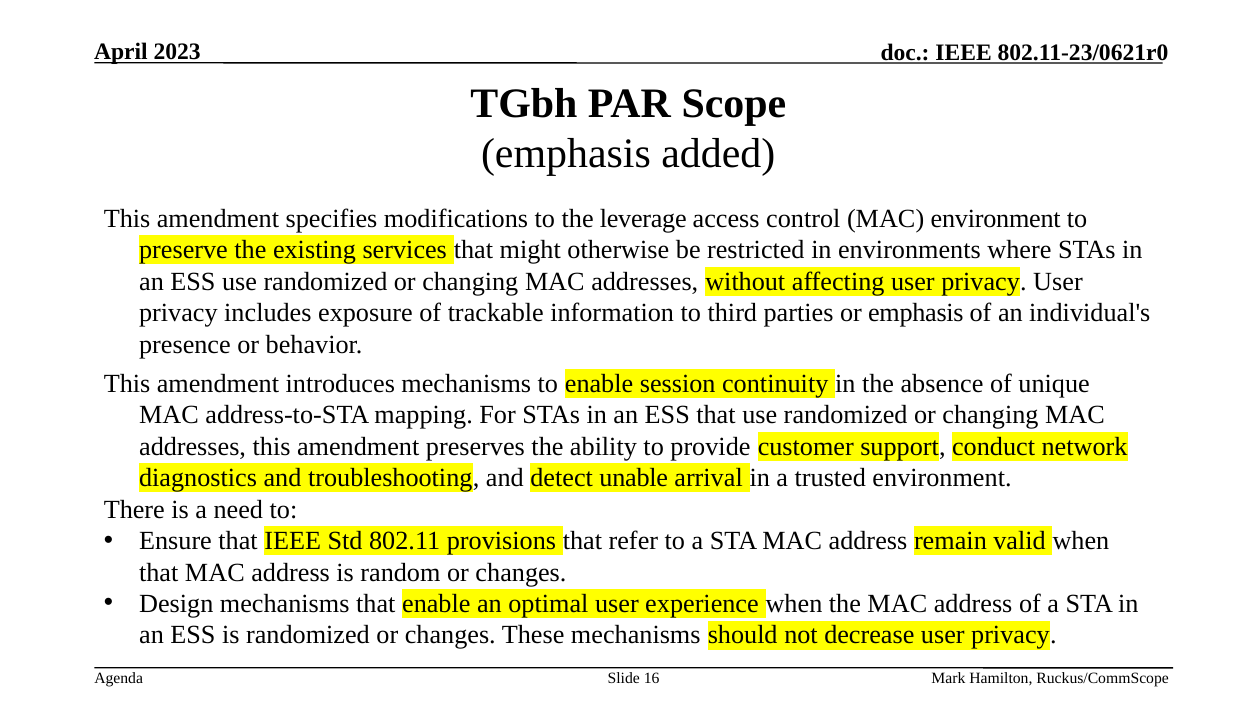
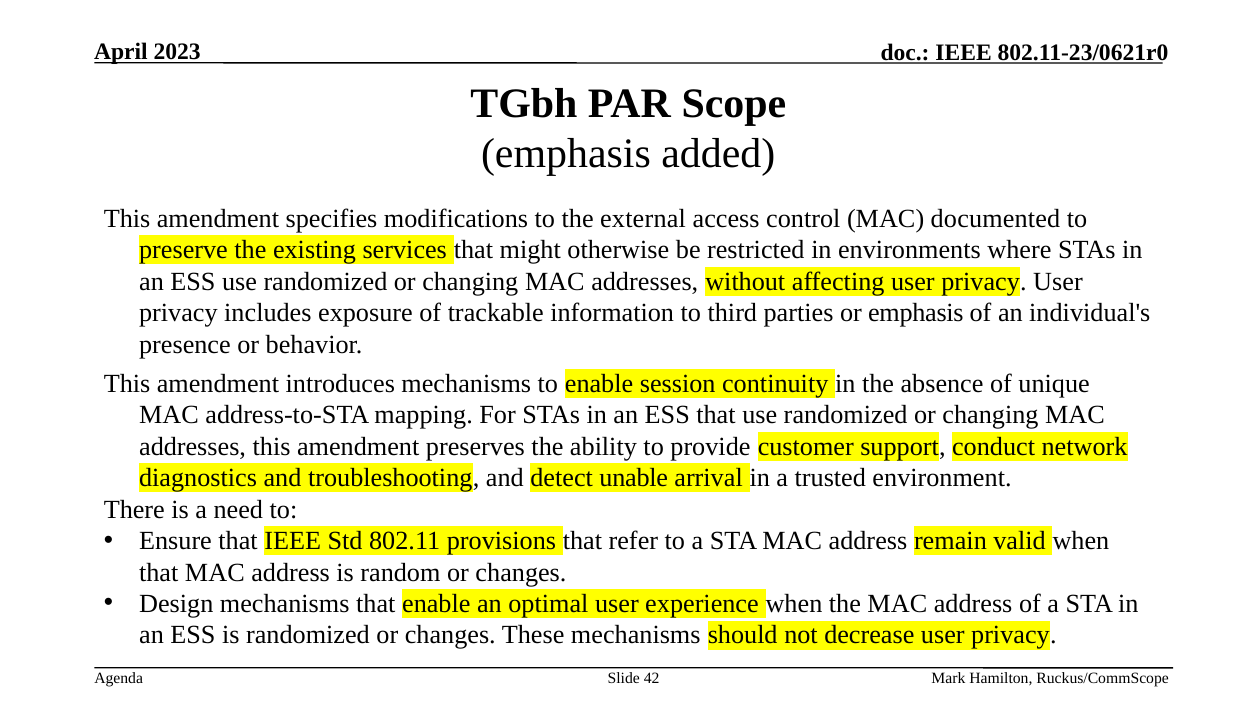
leverage: leverage -> external
MAC environment: environment -> documented
16: 16 -> 42
